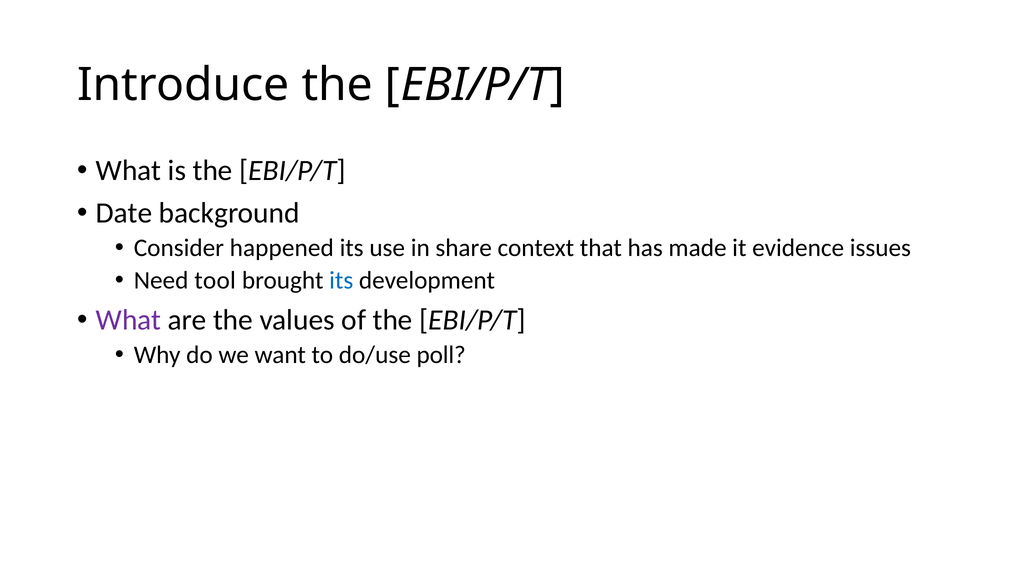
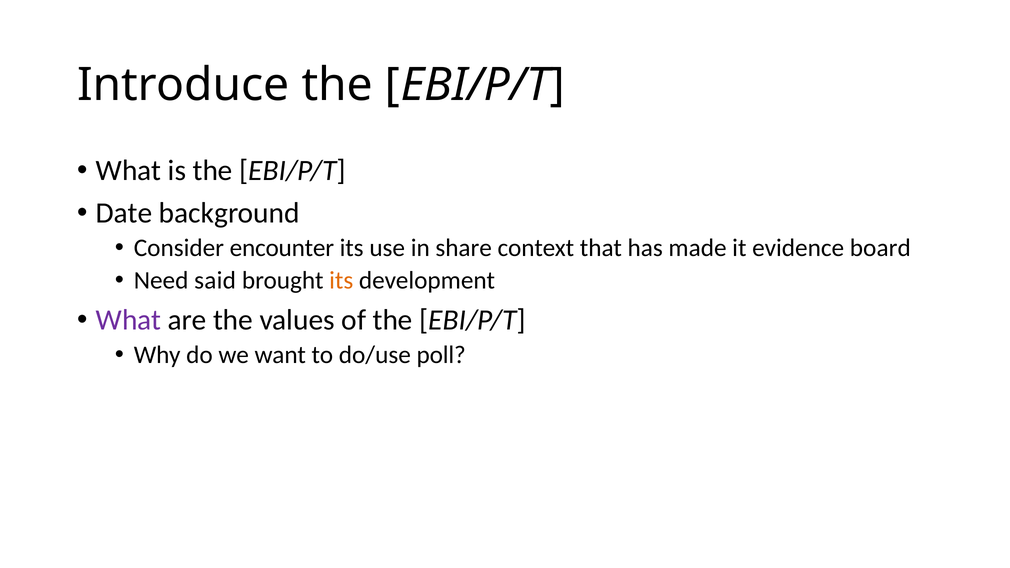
happened: happened -> encounter
issues: issues -> board
tool: tool -> said
its at (341, 280) colour: blue -> orange
